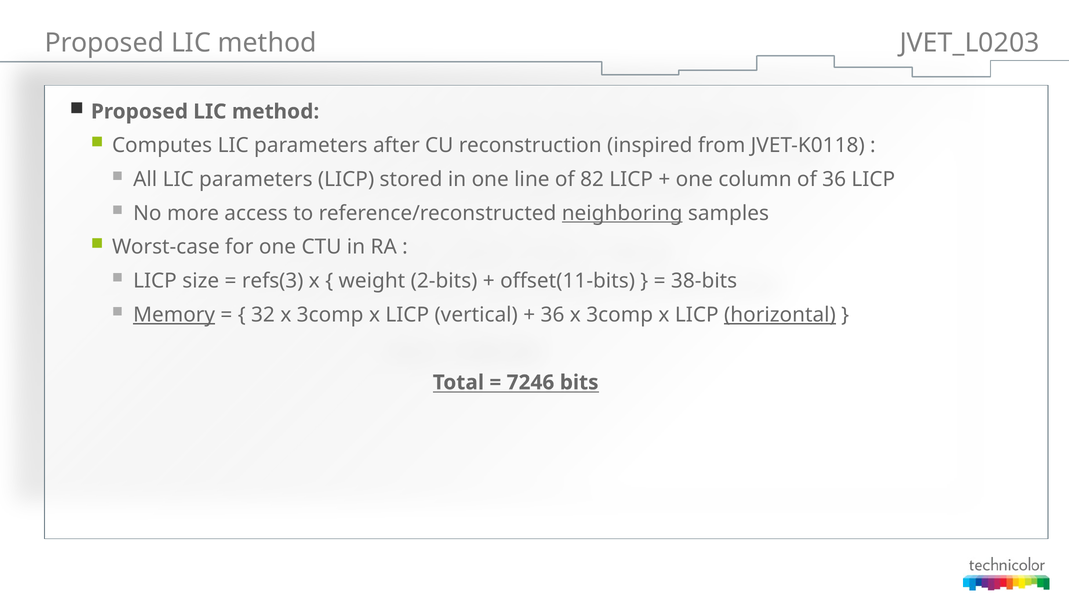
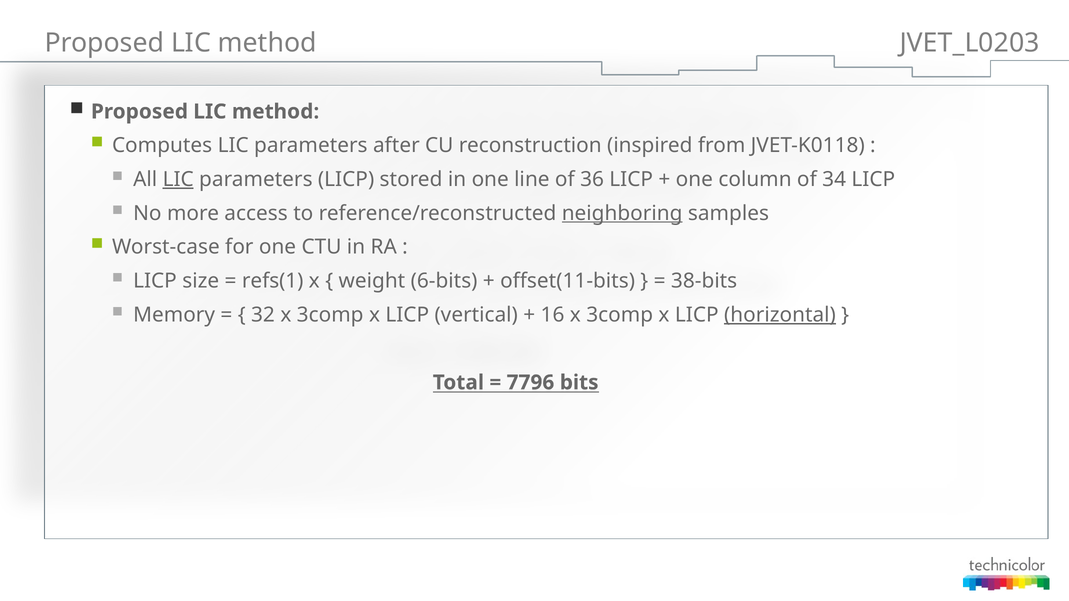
LIC at (178, 179) underline: none -> present
82: 82 -> 36
of 36: 36 -> 34
refs(3: refs(3 -> refs(1
2-bits: 2-bits -> 6-bits
Memory underline: present -> none
36 at (552, 315): 36 -> 16
7246: 7246 -> 7796
